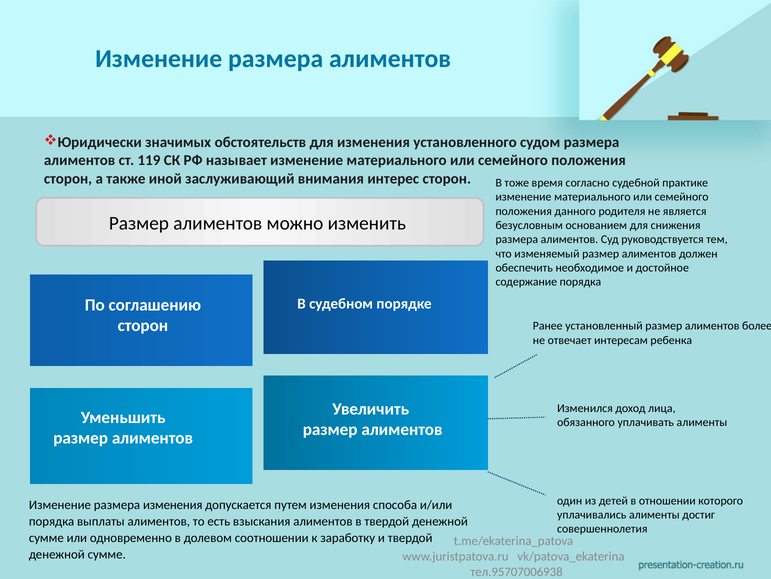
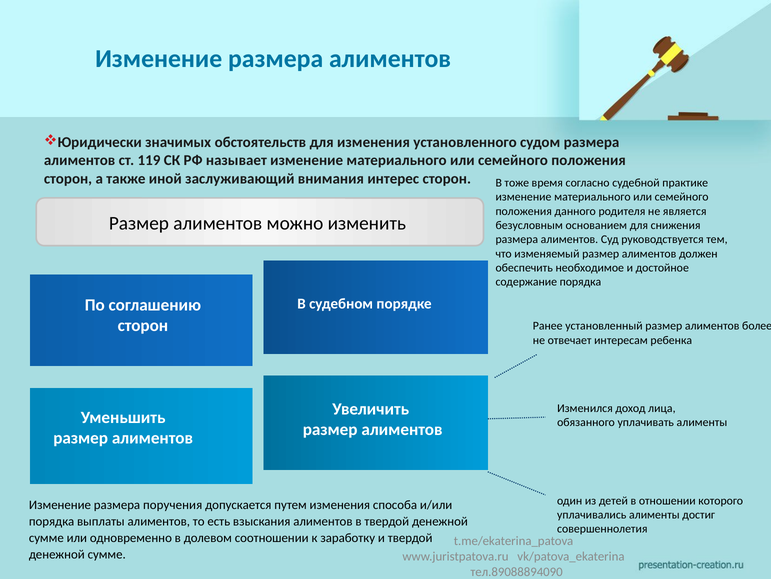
размера изменения: изменения -> поручения
тел.95707006938: тел.95707006938 -> тел.89088894090
